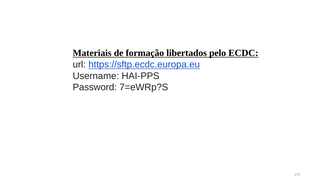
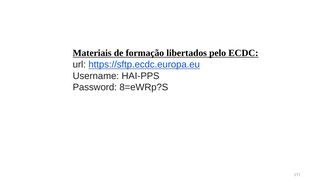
7=eWRp?S: 7=eWRp?S -> 8=eWRp?S
